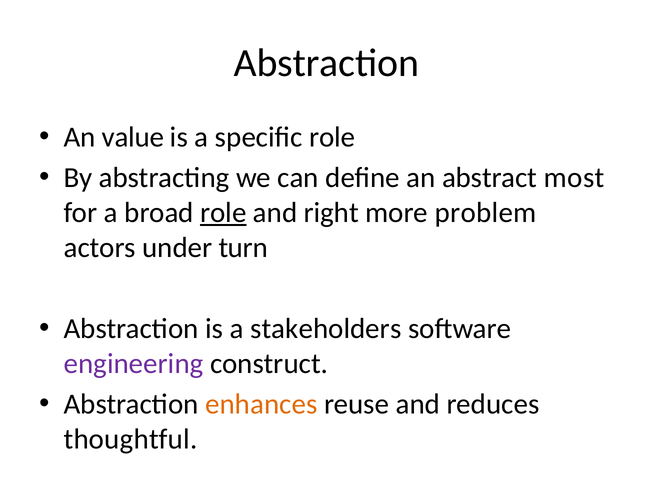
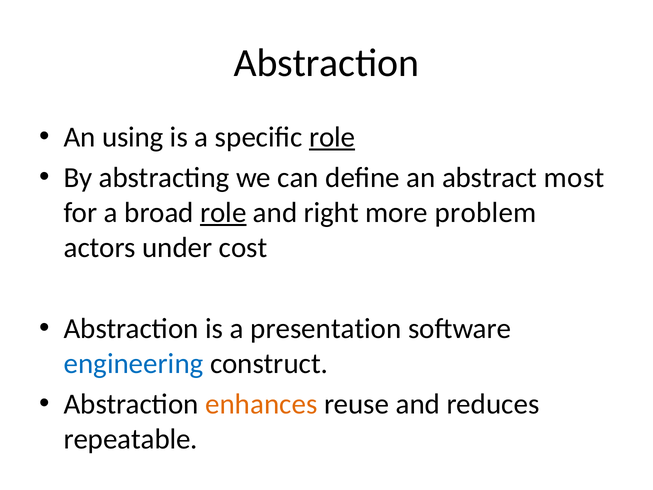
value: value -> using
role at (332, 137) underline: none -> present
turn: turn -> cost
stakeholders: stakeholders -> presentation
engineering colour: purple -> blue
thoughtful: thoughtful -> repeatable
